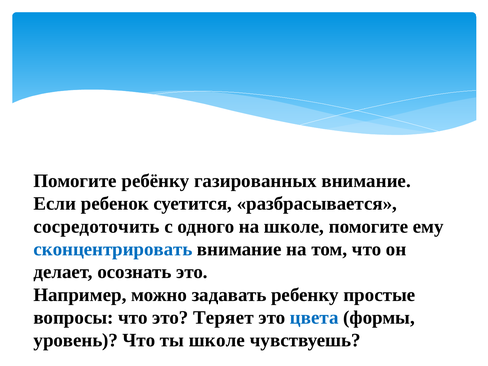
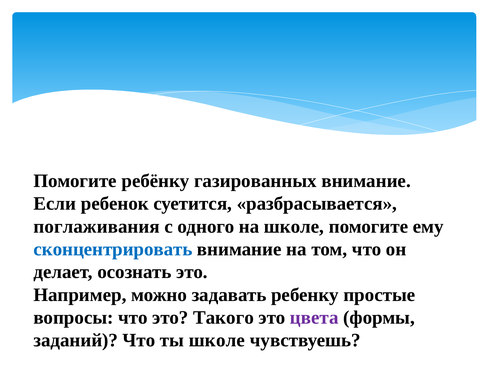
сосредоточить: сосредоточить -> поглаживания
Теряет: Теряет -> Такого
цвета colour: blue -> purple
уровень: уровень -> заданий
